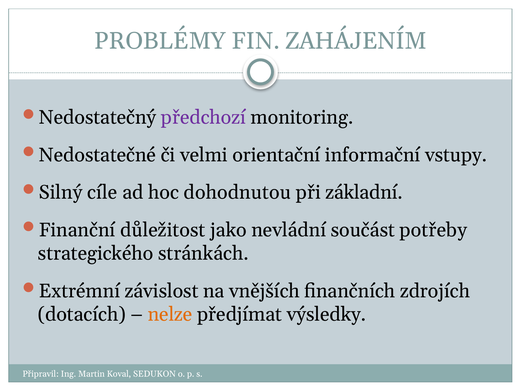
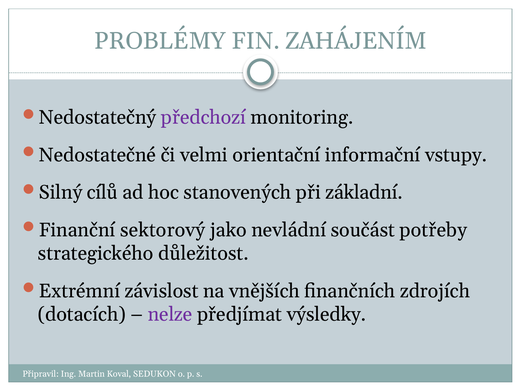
cíle: cíle -> cílů
dohodnutou: dohodnutou -> stanovených
důležitost: důležitost -> sektorový
stránkách: stránkách -> důležitost
nelze colour: orange -> purple
